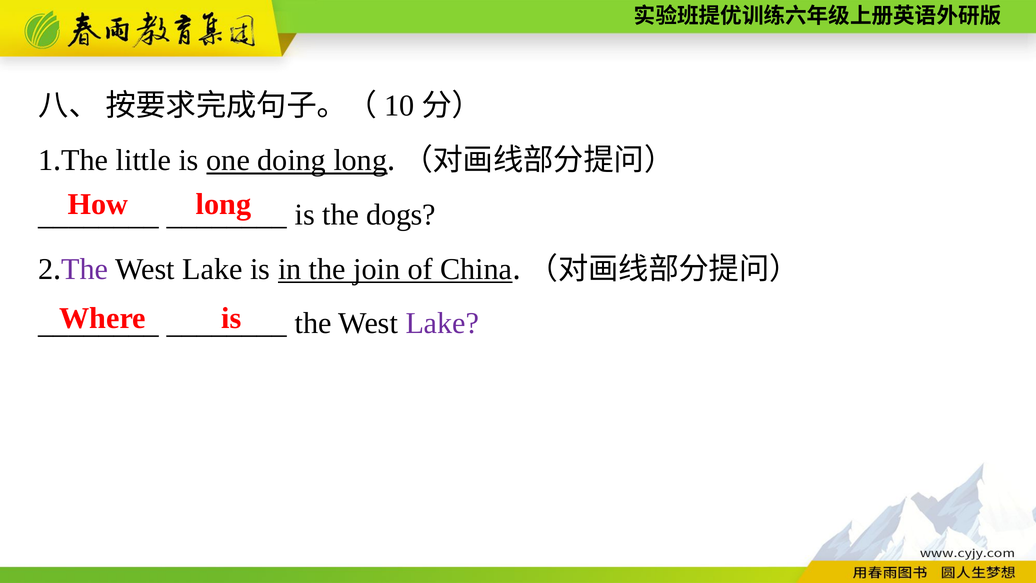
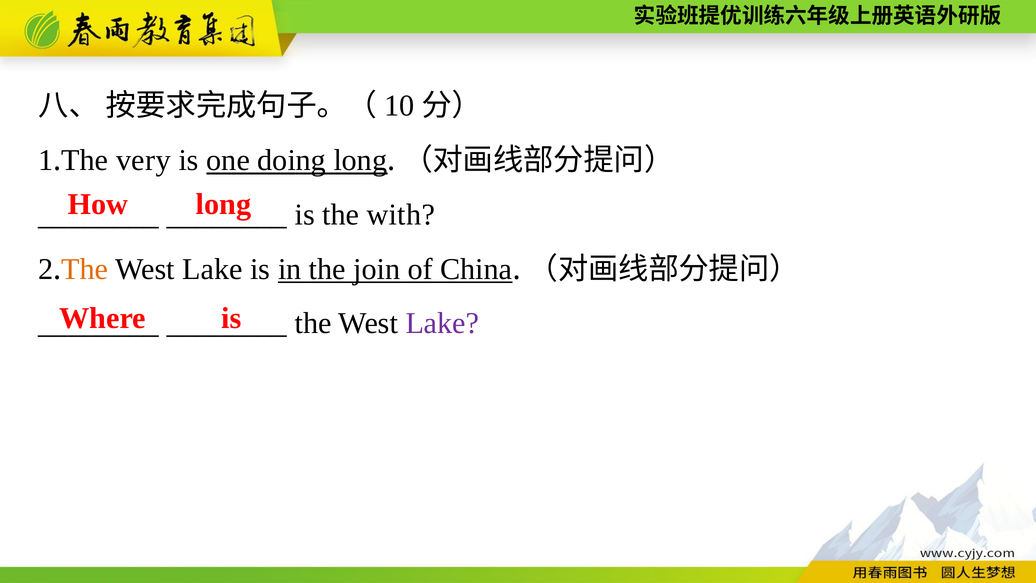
little: little -> very
dogs: dogs -> with
The at (85, 269) colour: purple -> orange
